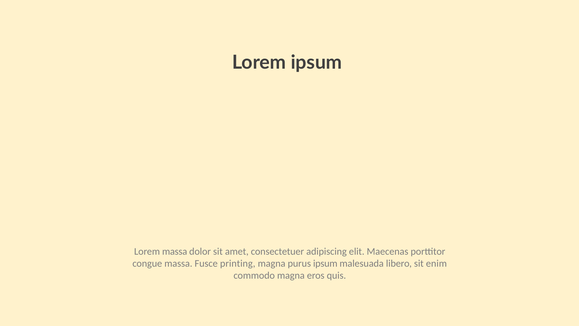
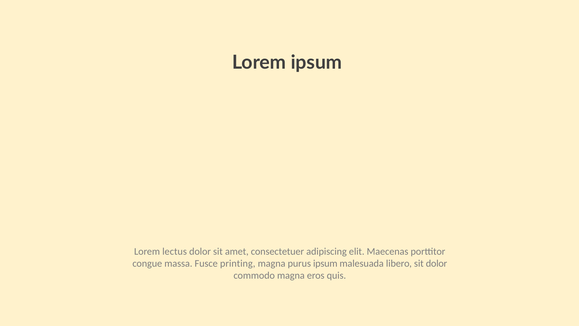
Lorem massa: massa -> lectus
sit enim: enim -> dolor
